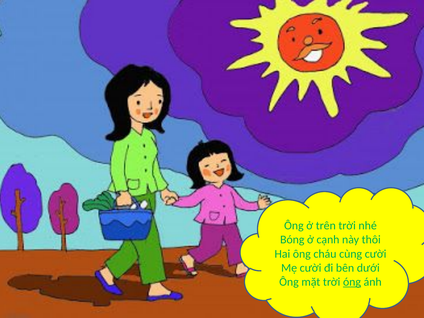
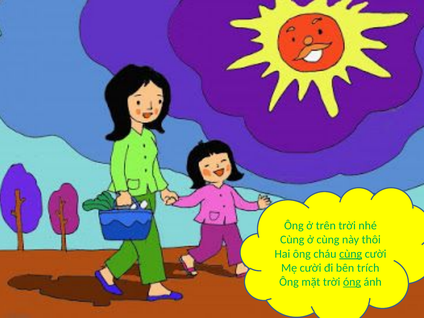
Bóng at (292, 240): Bóng -> Cùng
ở cạnh: cạnh -> cùng
cùng at (351, 254) underline: none -> present
dưới: dưới -> trích
